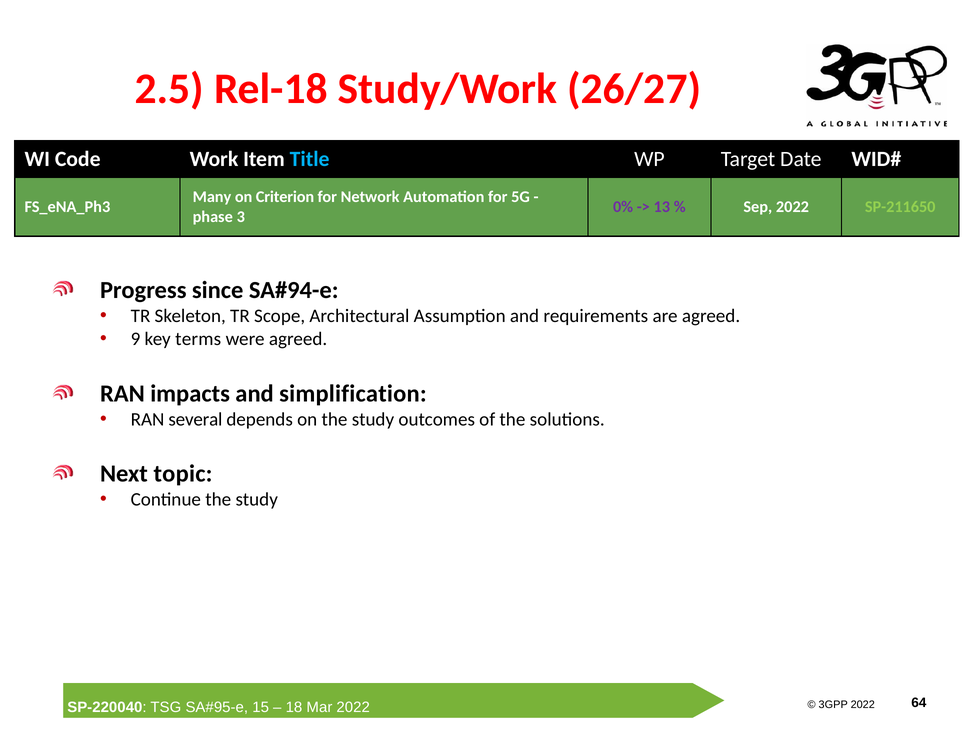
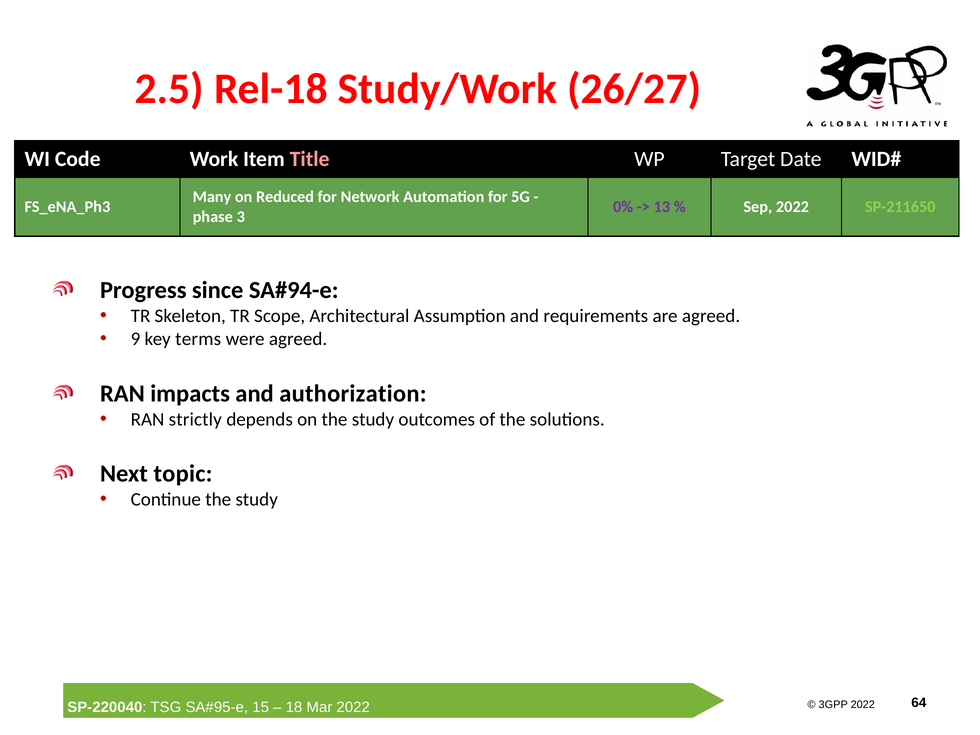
Title colour: light blue -> pink
Criterion: Criterion -> Reduced
simplification: simplification -> authorization
several: several -> strictly
